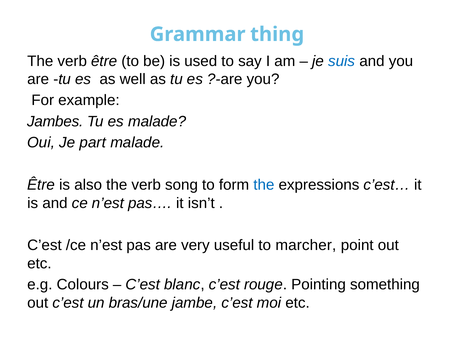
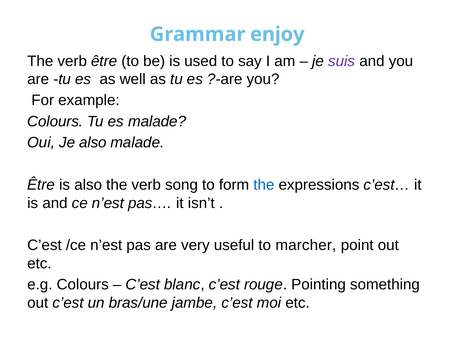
thing: thing -> enjoy
suis colour: blue -> purple
Jambes at (55, 122): Jambes -> Colours
Je part: part -> also
